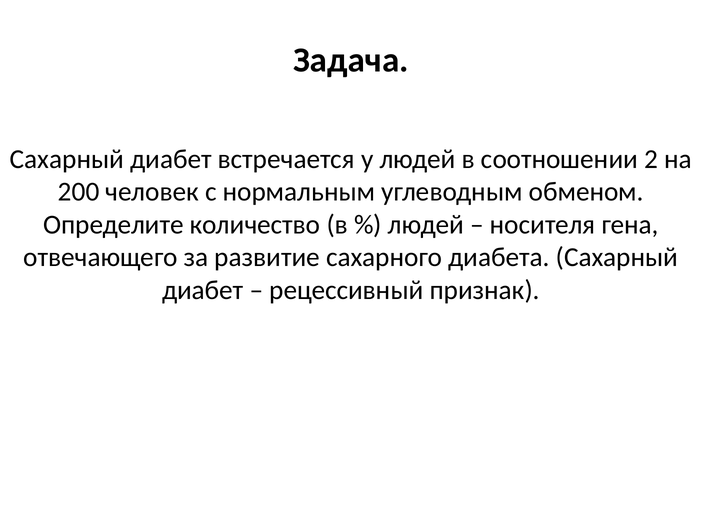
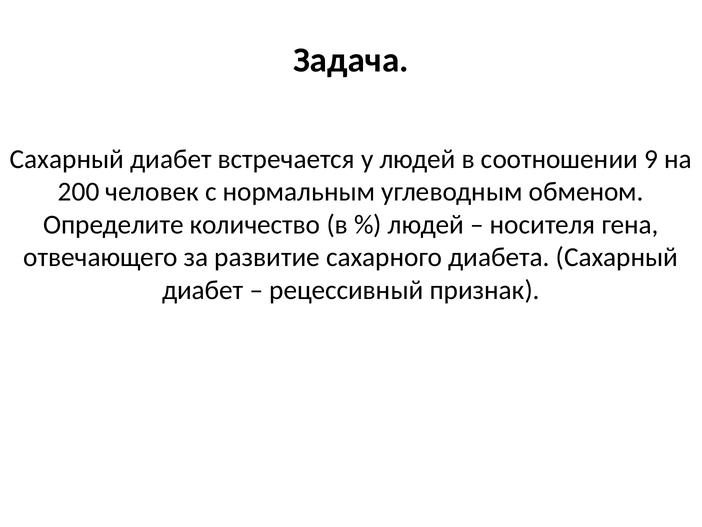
2: 2 -> 9
